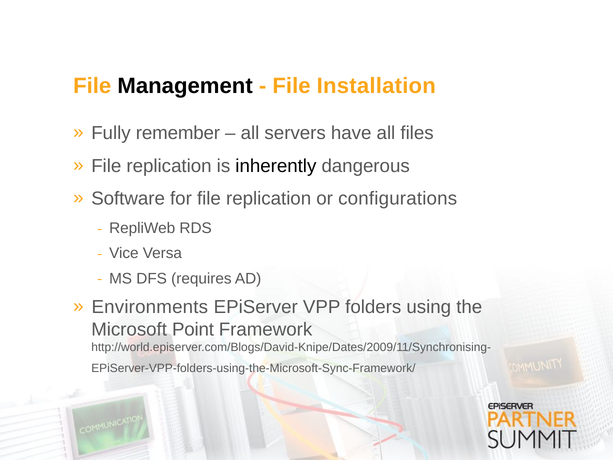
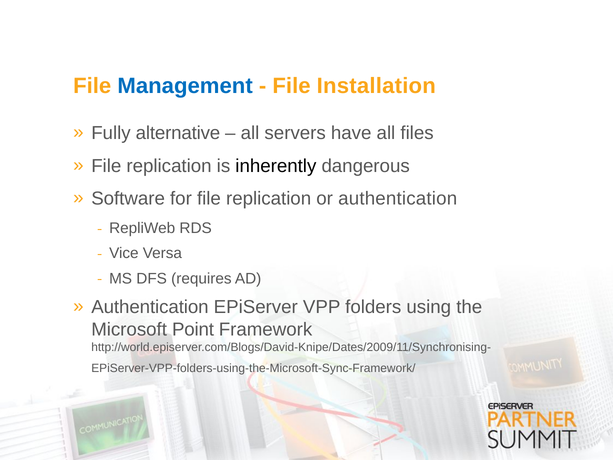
Management colour: black -> blue
remember: remember -> alternative
or configurations: configurations -> authentication
Environments at (150, 307): Environments -> Authentication
